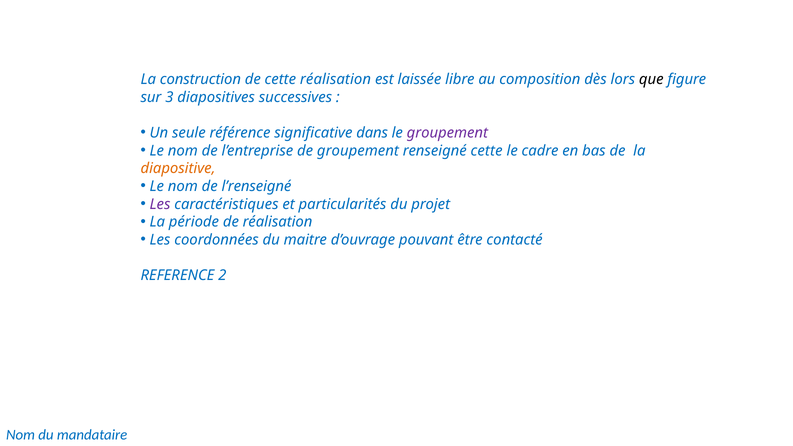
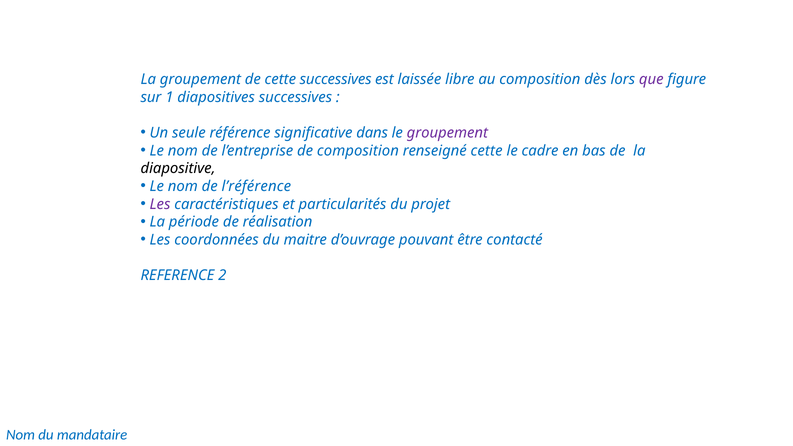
La construction: construction -> groupement
cette réalisation: réalisation -> successives
que colour: black -> purple
3: 3 -> 1
de groupement: groupement -> composition
diapositive colour: orange -> black
l’renseigné: l’renseigné -> l’référence
